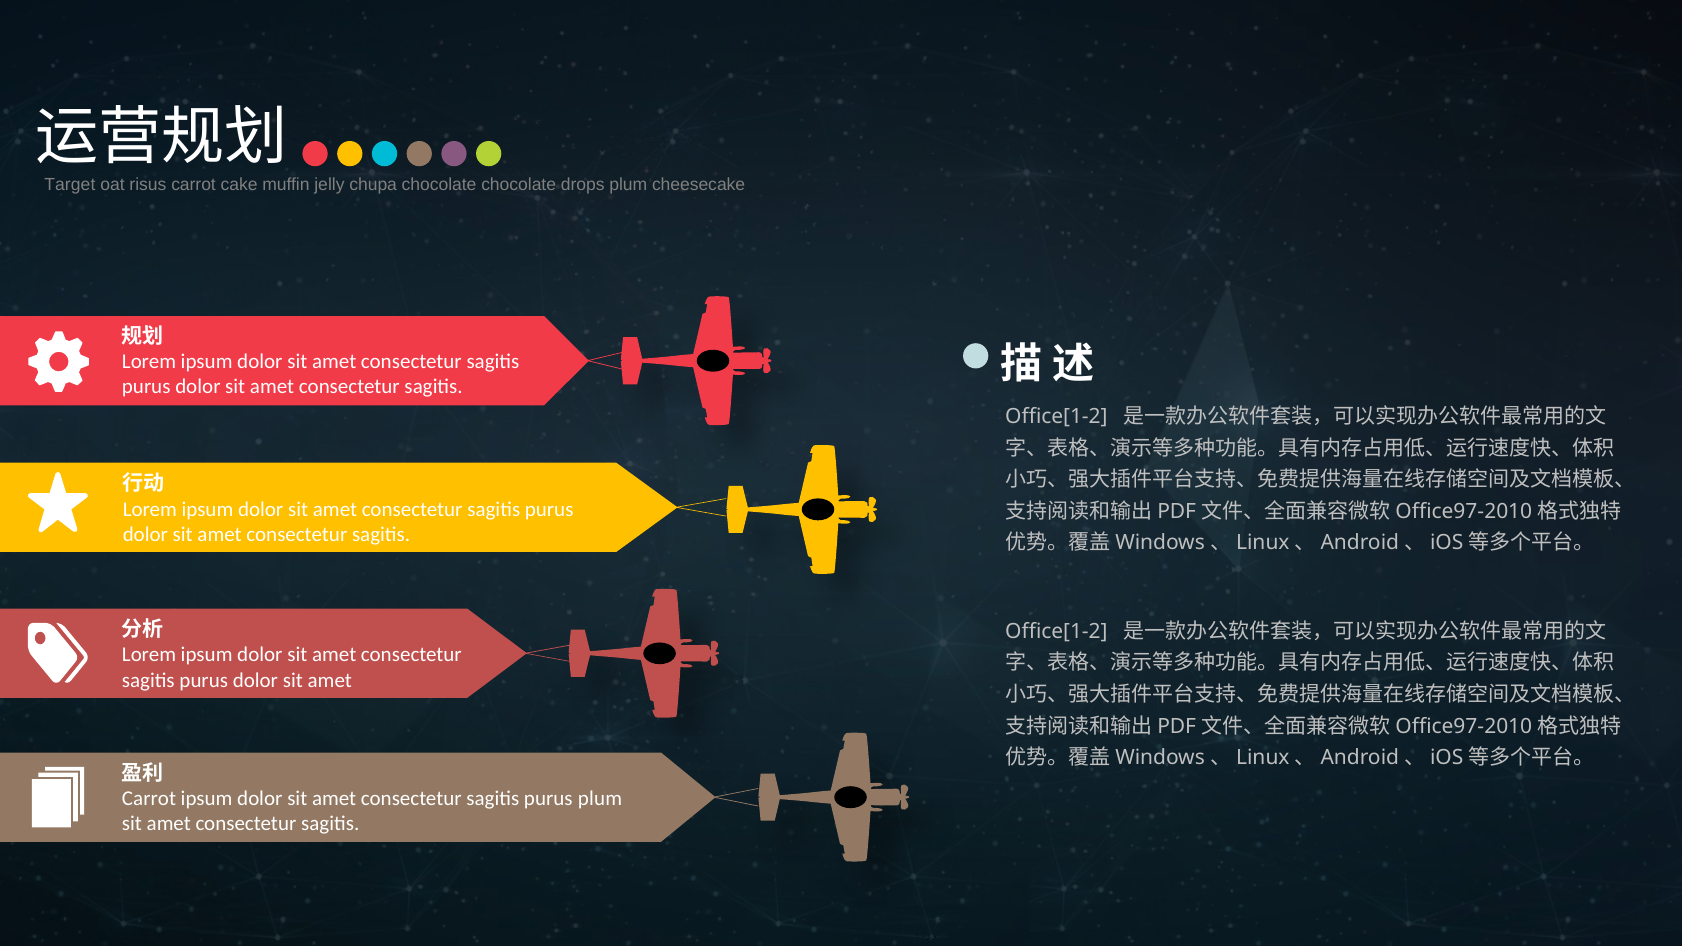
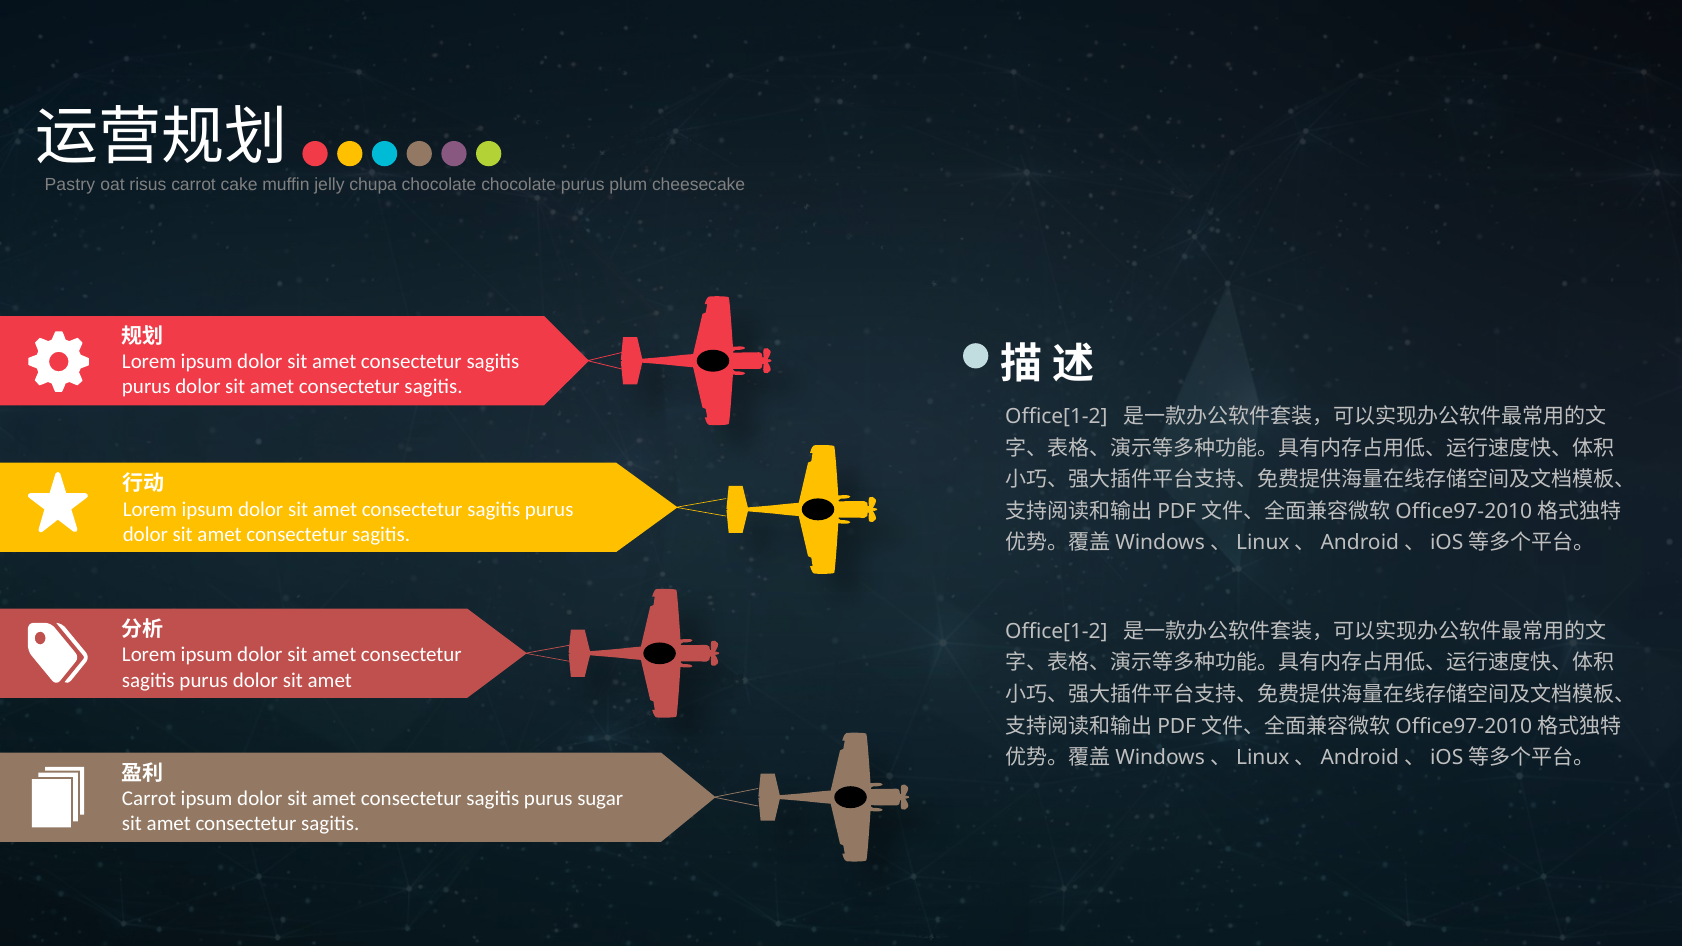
Target: Target -> Pastry
chocolate drops: drops -> purus
purus plum: plum -> sugar
